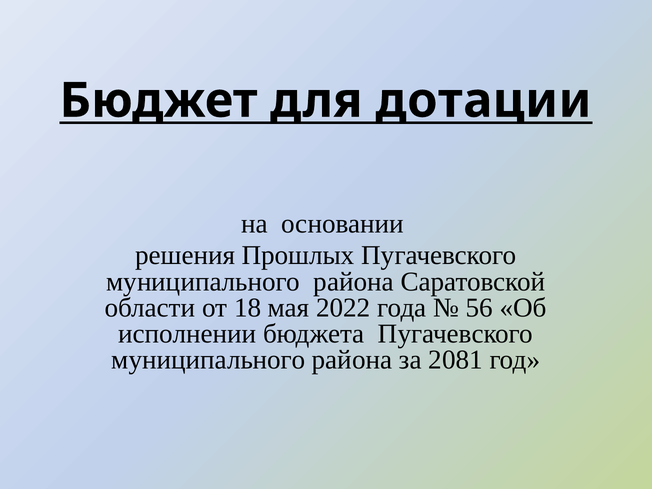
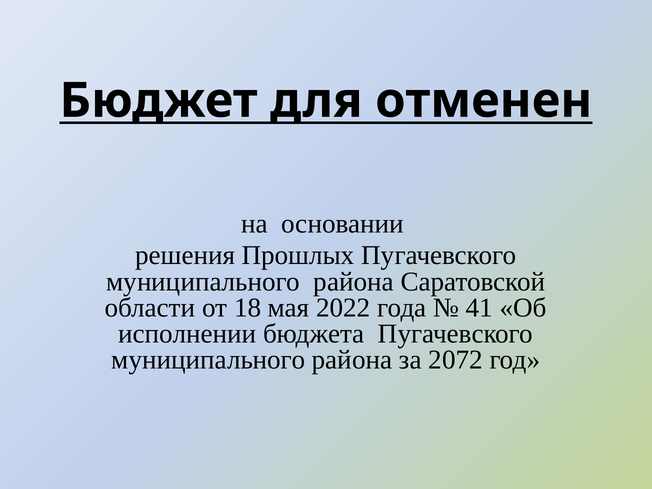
дотации: дотации -> отменен
56: 56 -> 41
2081: 2081 -> 2072
